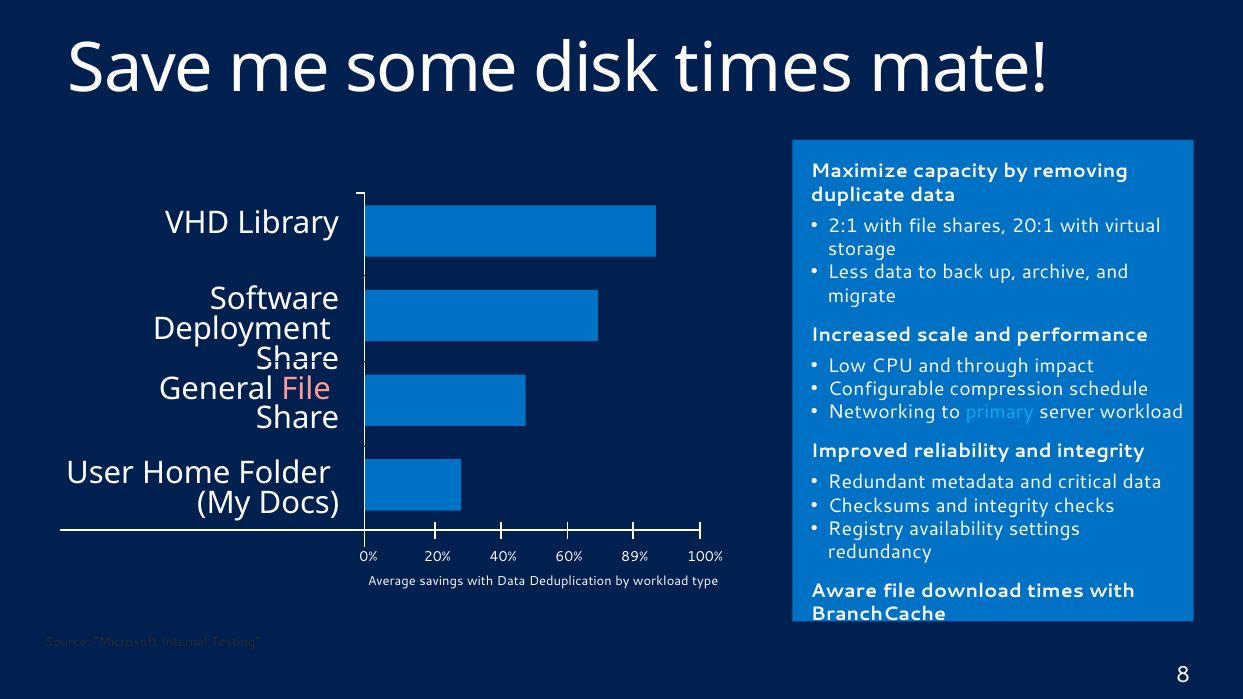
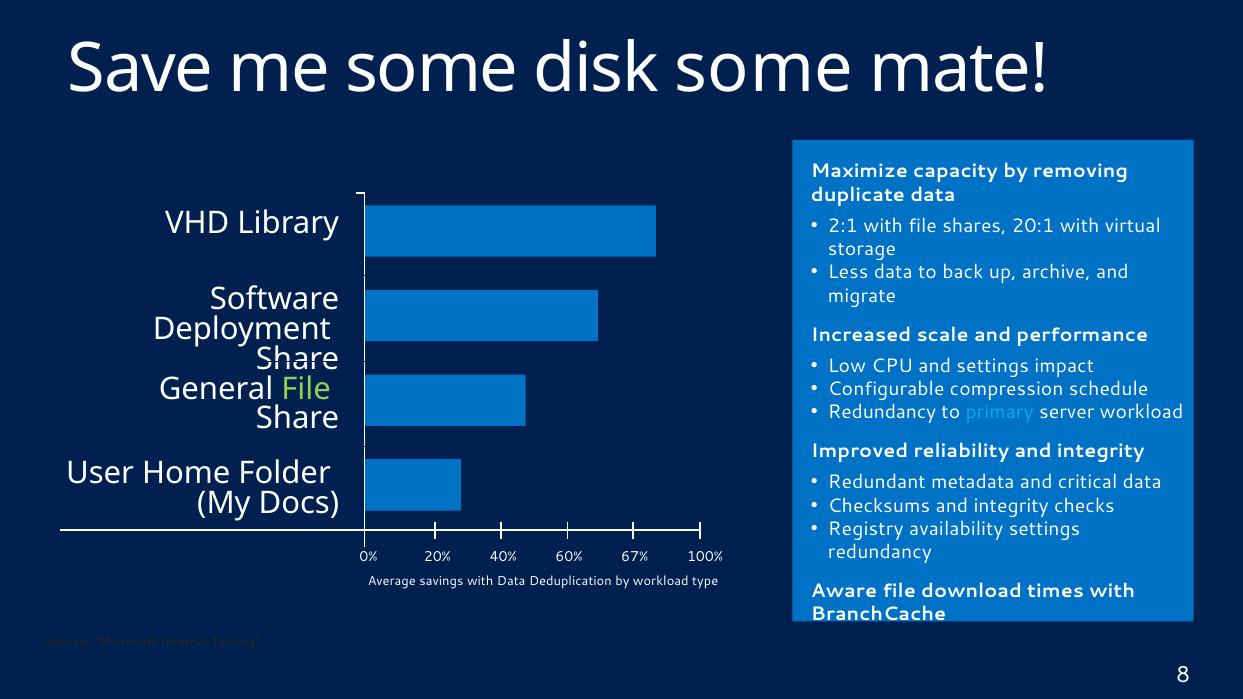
disk times: times -> some
and through: through -> settings
File at (306, 389) colour: pink -> light green
Networking at (882, 412): Networking -> Redundancy
89%: 89% -> 67%
